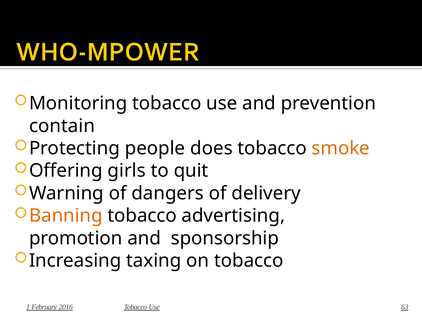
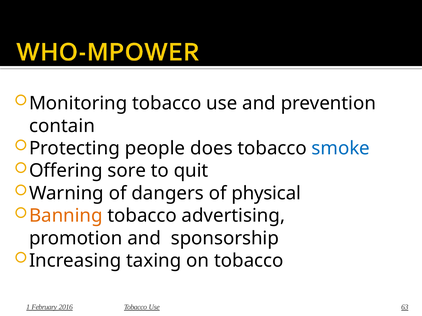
smoke colour: orange -> blue
girls: girls -> sore
delivery: delivery -> physical
